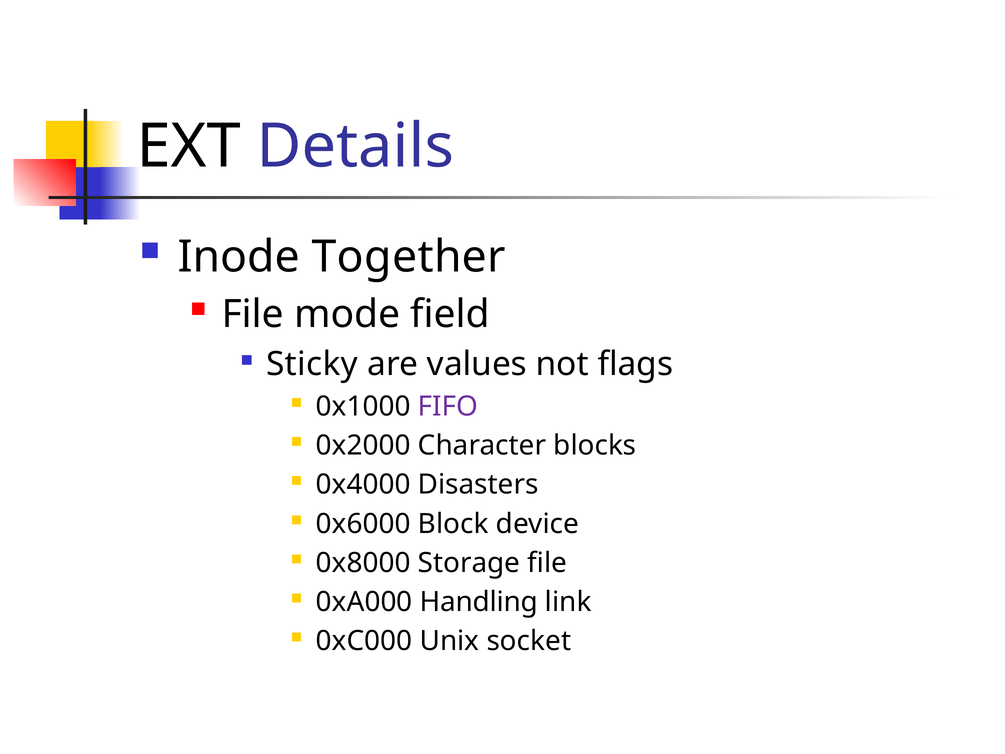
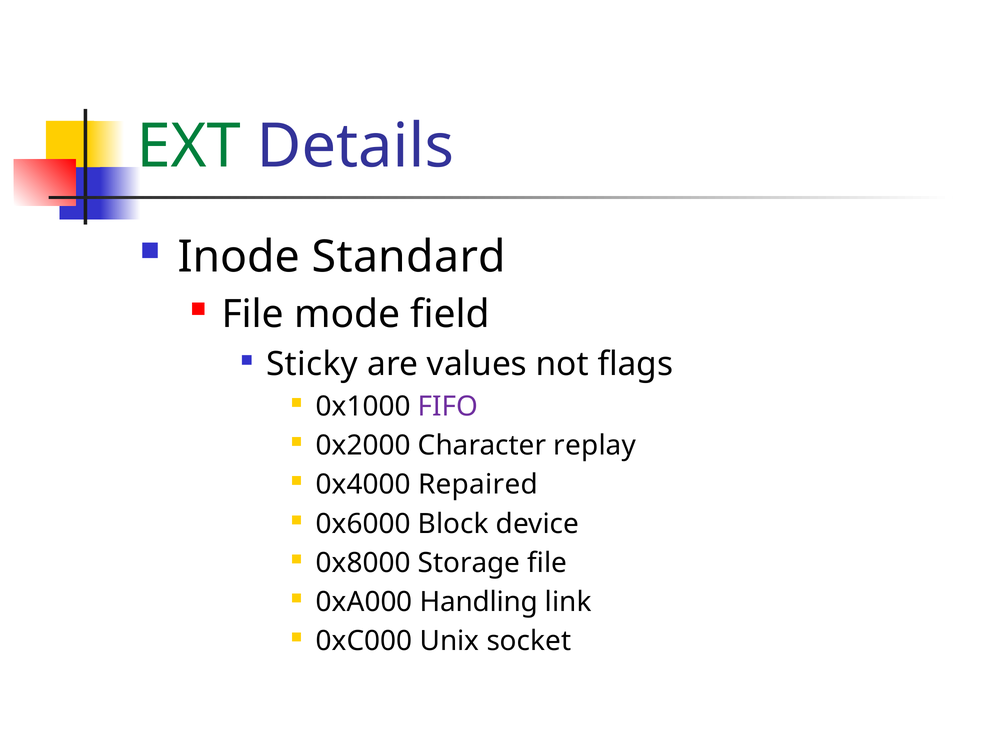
EXT colour: black -> green
Together: Together -> Standard
blocks: blocks -> replay
Disasters: Disasters -> Repaired
